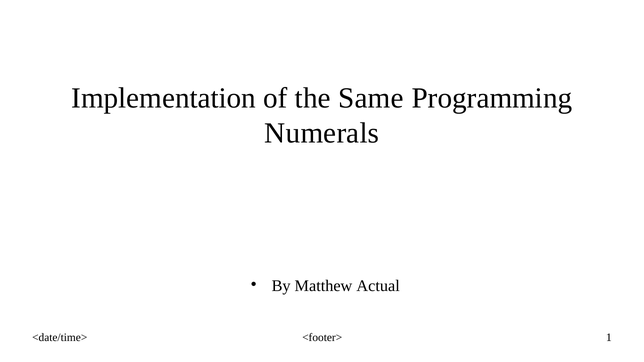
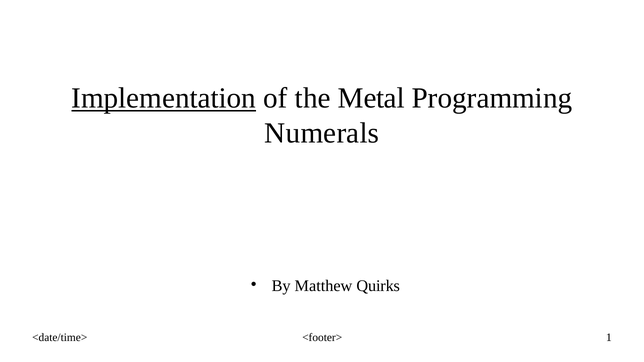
Implementation underline: none -> present
Same: Same -> Metal
Actual: Actual -> Quirks
